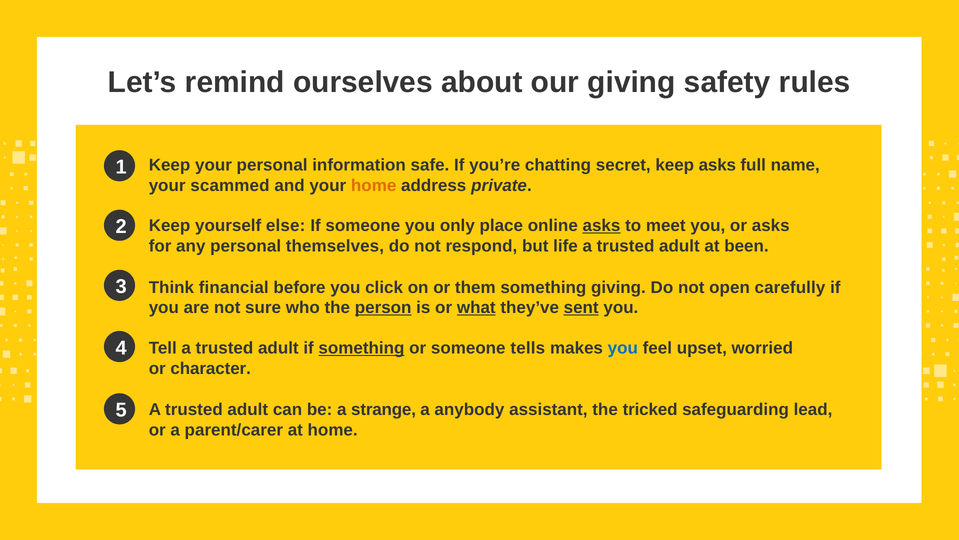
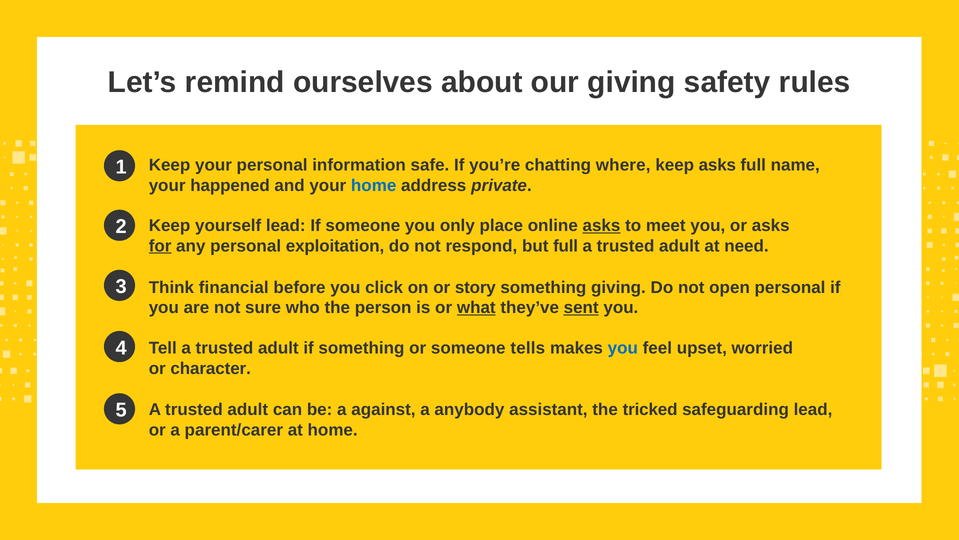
secret: secret -> where
scammed: scammed -> happened
home at (374, 185) colour: orange -> blue
yourself else: else -> lead
for underline: none -> present
themselves: themselves -> exploitation
but life: life -> full
been: been -> need
them: them -> story
open carefully: carefully -> personal
person underline: present -> none
something at (361, 348) underline: present -> none
strange: strange -> against
